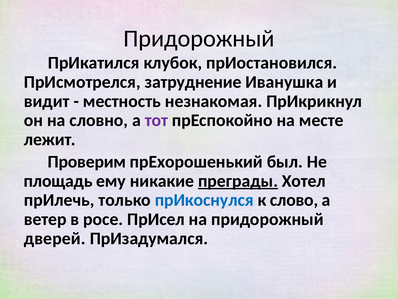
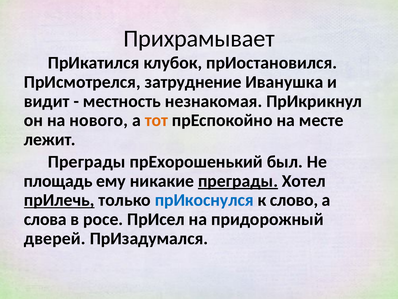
Придорожный at (199, 39): Придорожный -> Прихрамывает
словно: словно -> нового
тот colour: purple -> orange
Проверим at (87, 162): Проверим -> Преграды
прИлечь underline: none -> present
ветер: ветер -> слова
